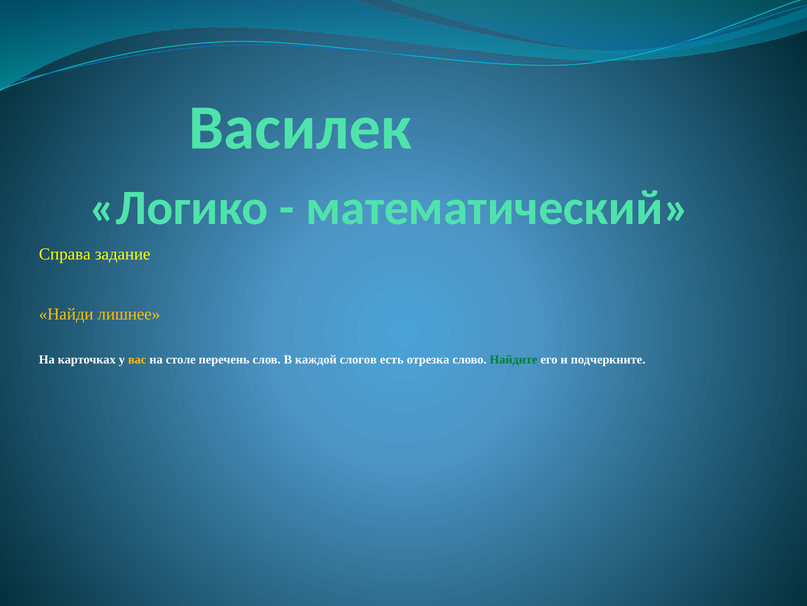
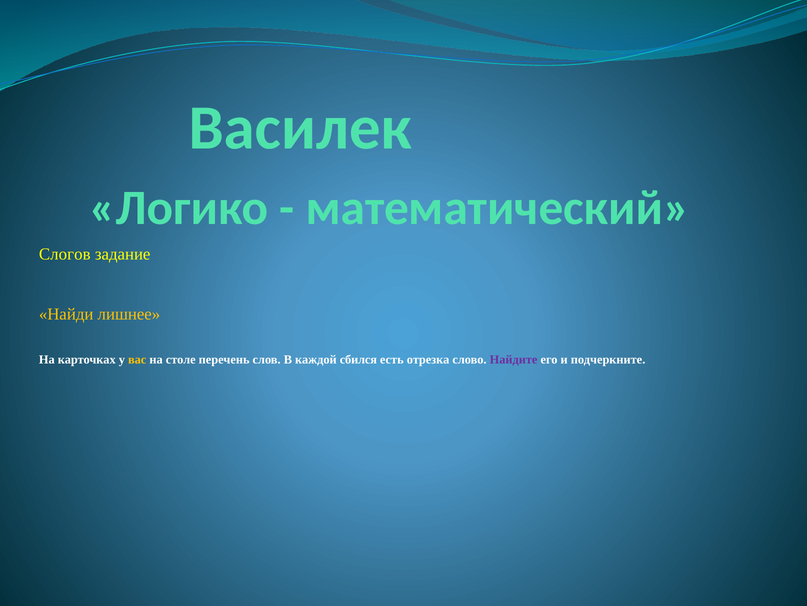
Справа: Справа -> Слогов
слогов: слогов -> сбился
Найдите colour: green -> purple
